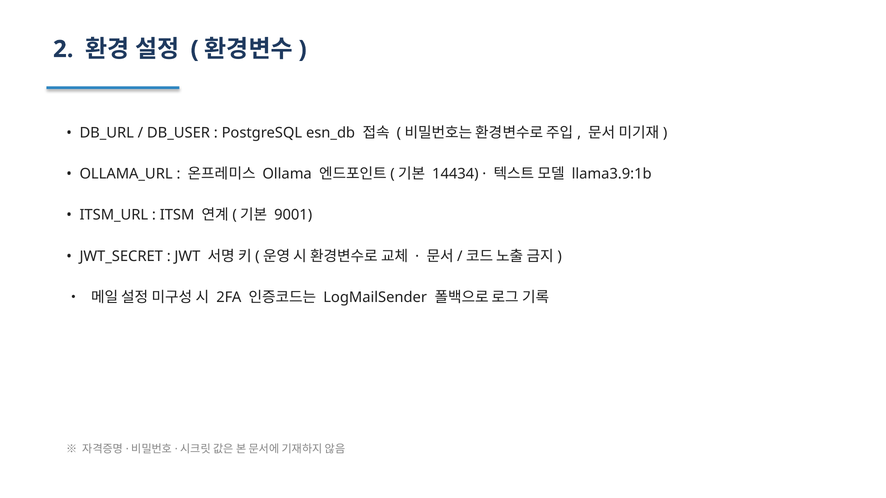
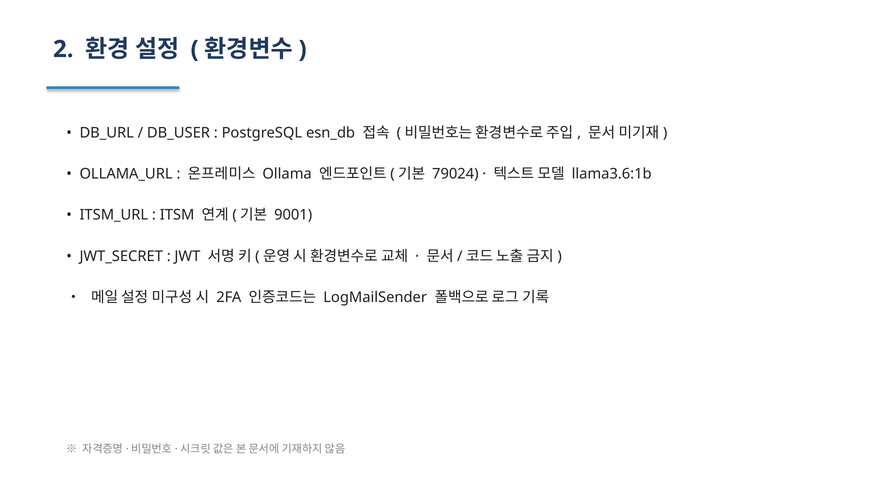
14434: 14434 -> 79024
llama3.9:1b: llama3.9:1b -> llama3.6:1b
